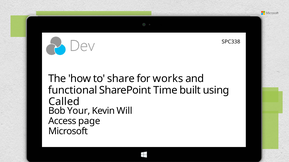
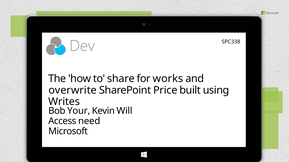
functional: functional -> overwrite
Time: Time -> Price
Called: Called -> Writes
page: page -> need
